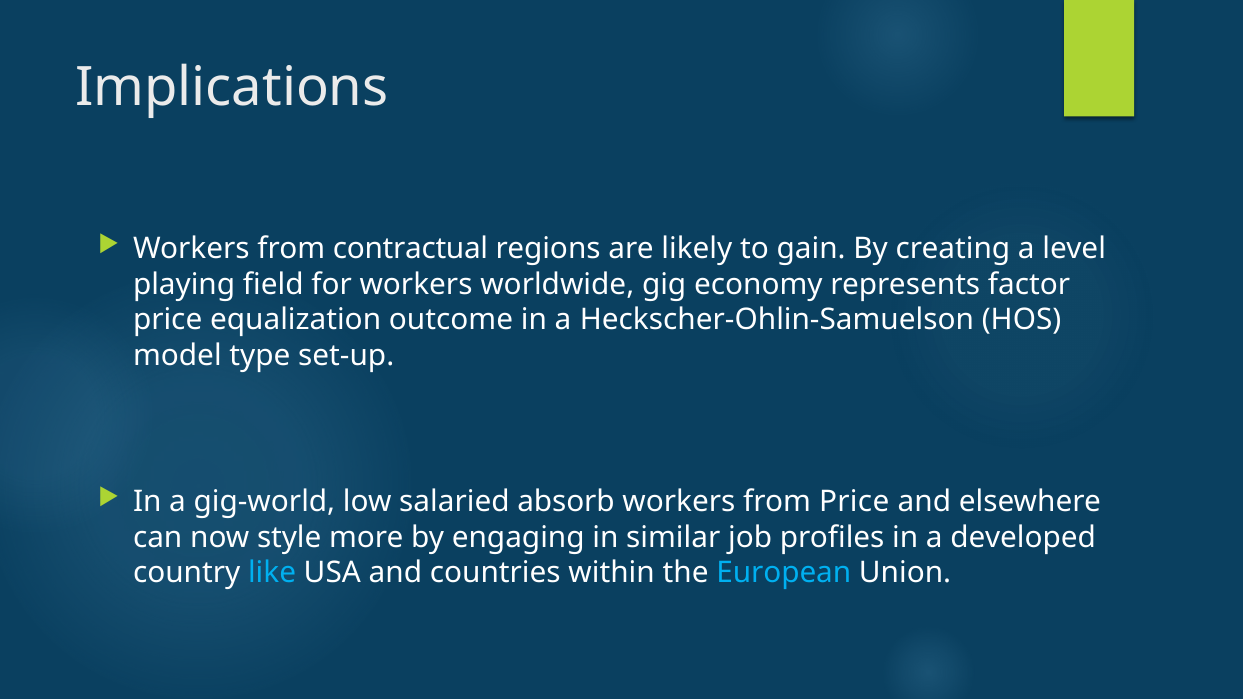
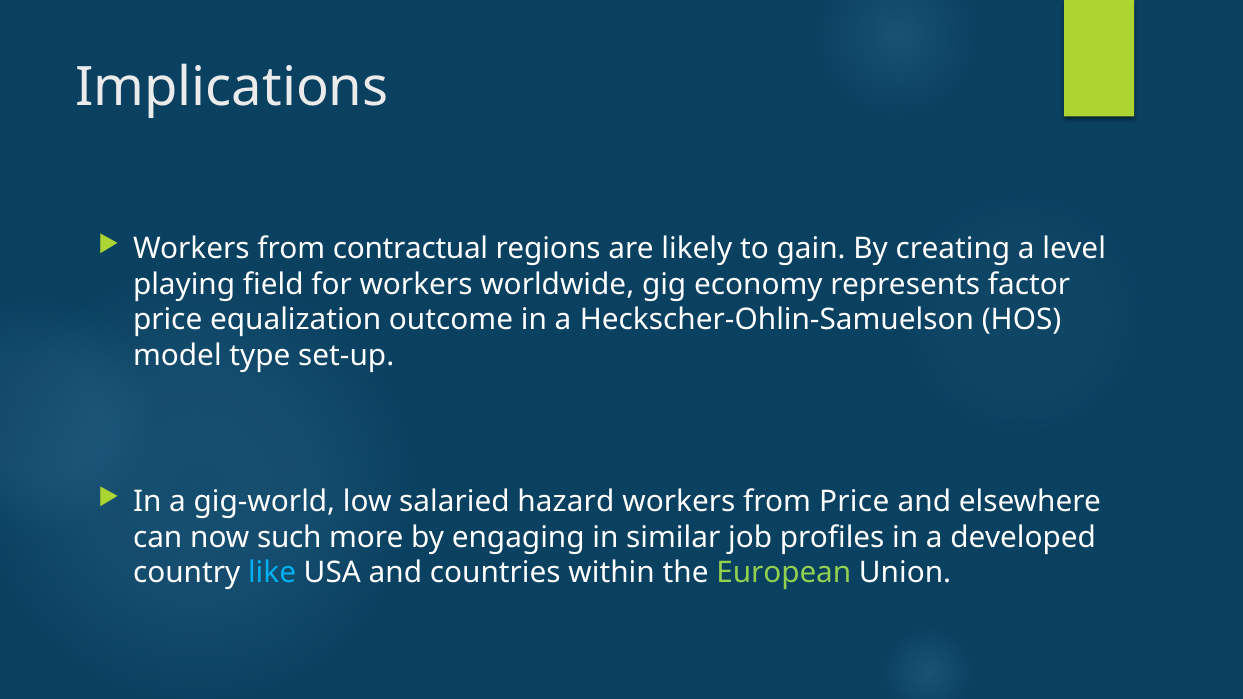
absorb: absorb -> hazard
style: style -> such
European colour: light blue -> light green
